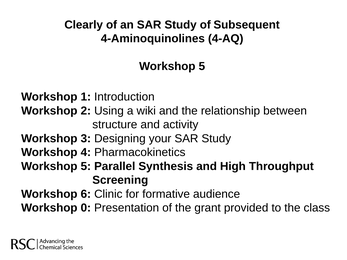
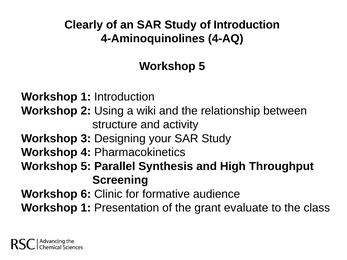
of Subsequent: Subsequent -> Introduction
0 at (86, 208): 0 -> 1
provided: provided -> evaluate
